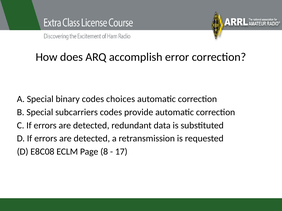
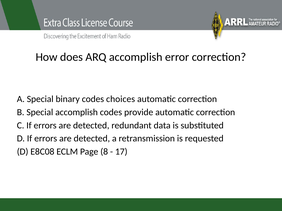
Special subcarriers: subcarriers -> accomplish
